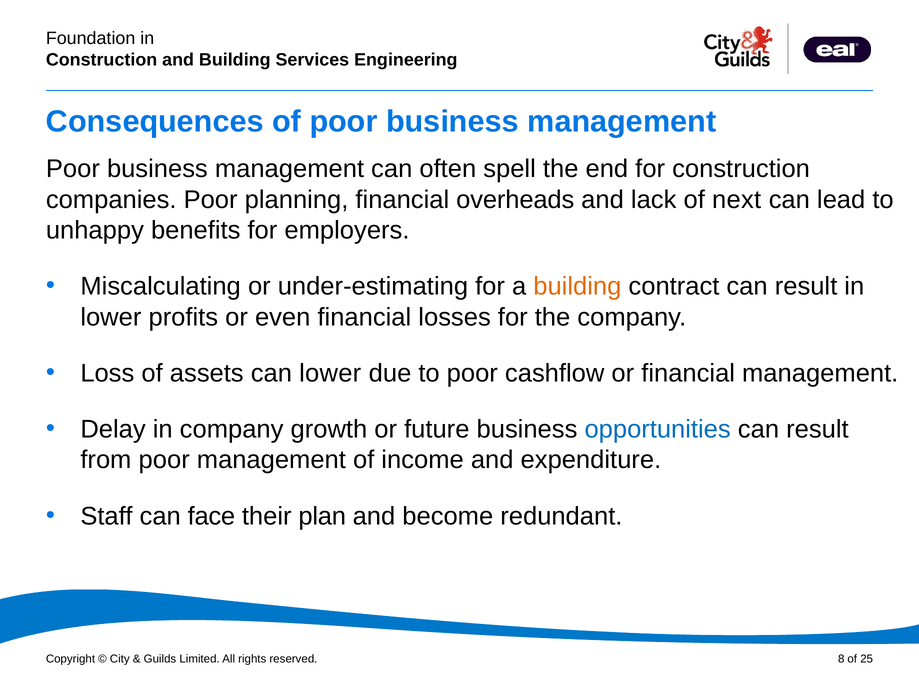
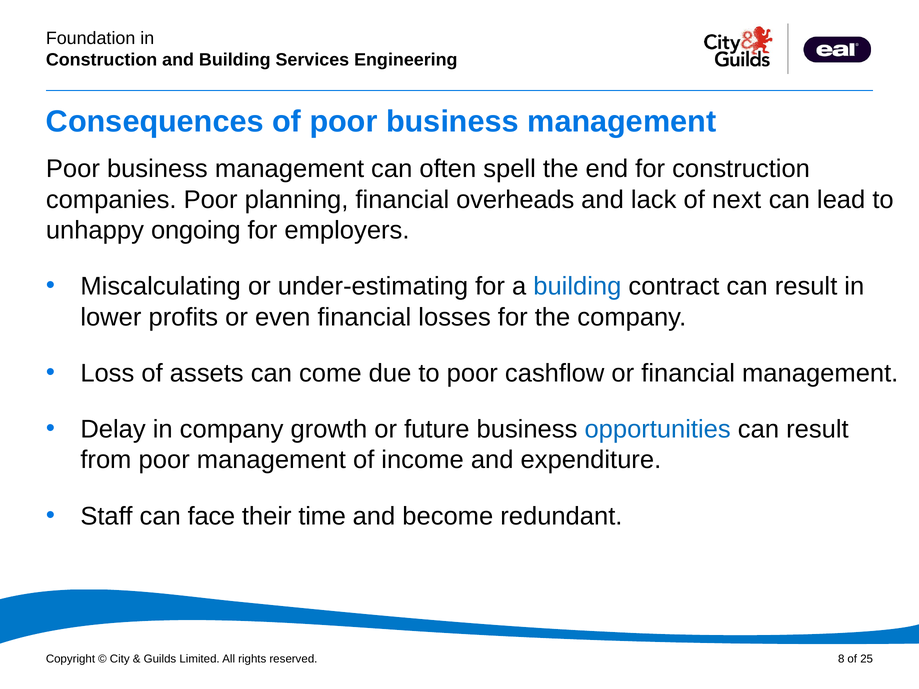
benefits: benefits -> ongoing
building at (577, 287) colour: orange -> blue
can lower: lower -> come
plan: plan -> time
